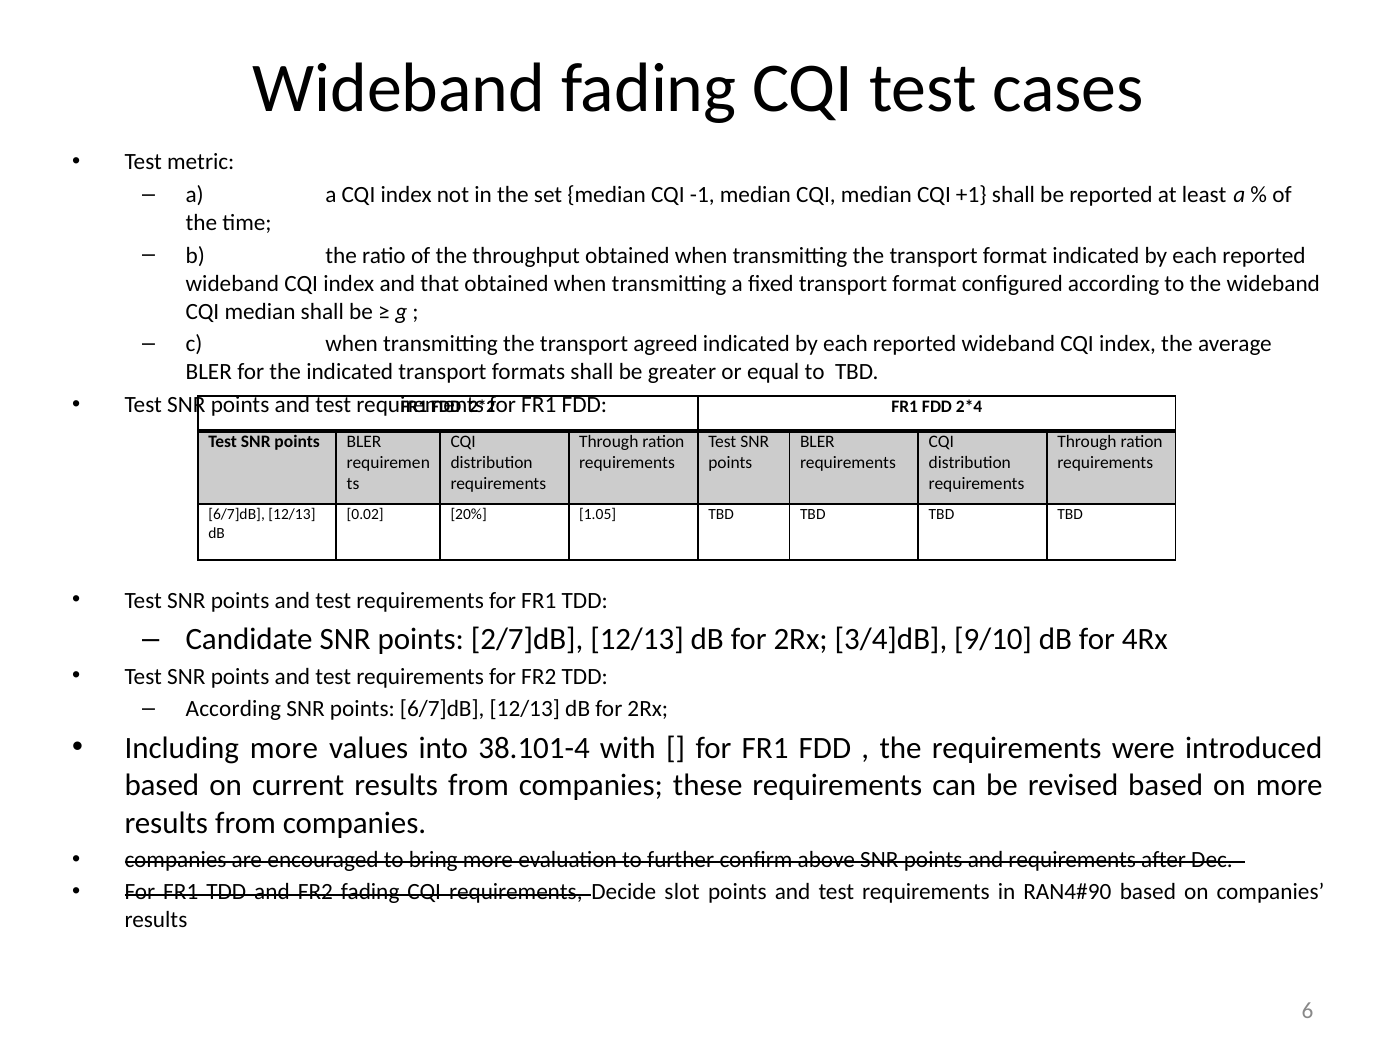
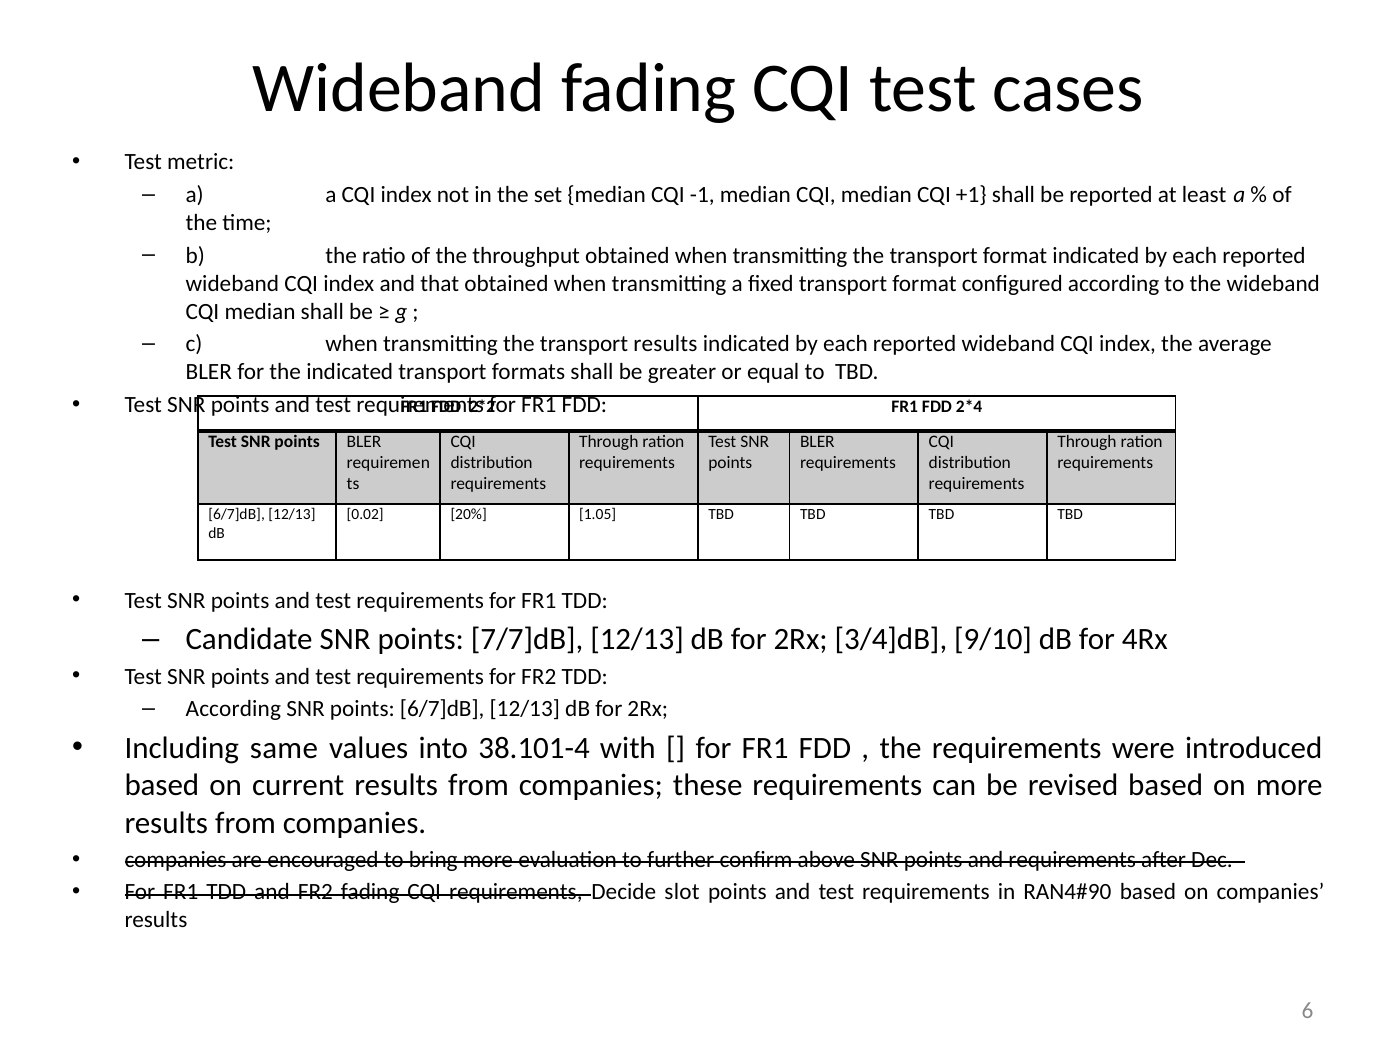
transport agreed: agreed -> results
2/7]dB: 2/7]dB -> 7/7]dB
Including more: more -> same
